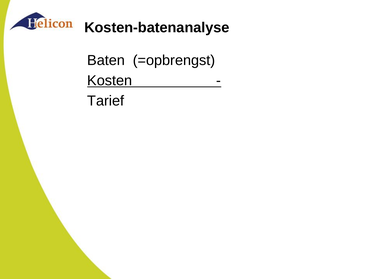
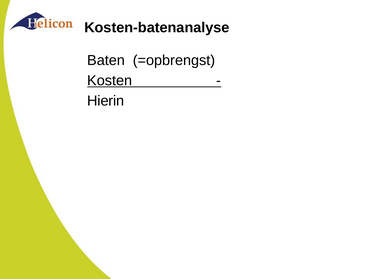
Tarief: Tarief -> Hierin
